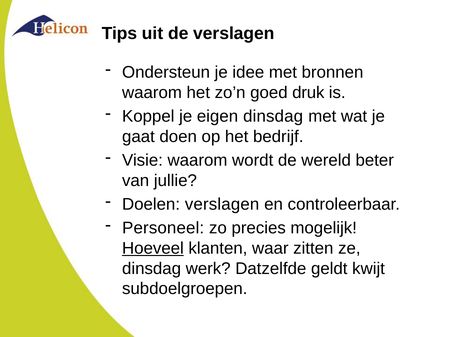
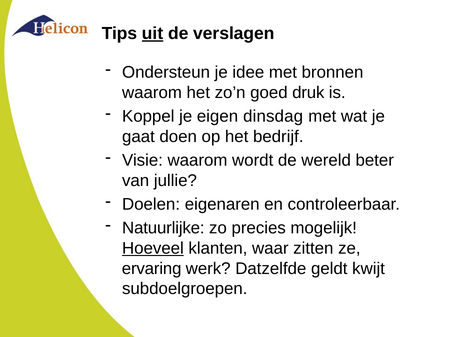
uit underline: none -> present
Doelen verslagen: verslagen -> eigenaren
Personeel: Personeel -> Natuurlijke
dinsdag at (152, 268): dinsdag -> ervaring
